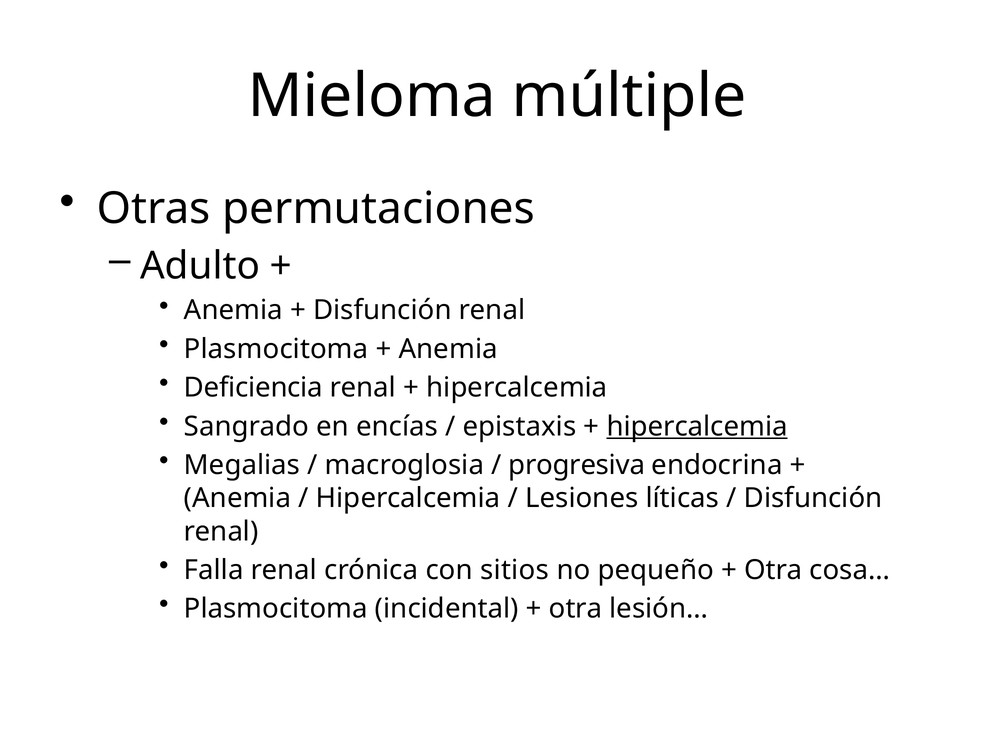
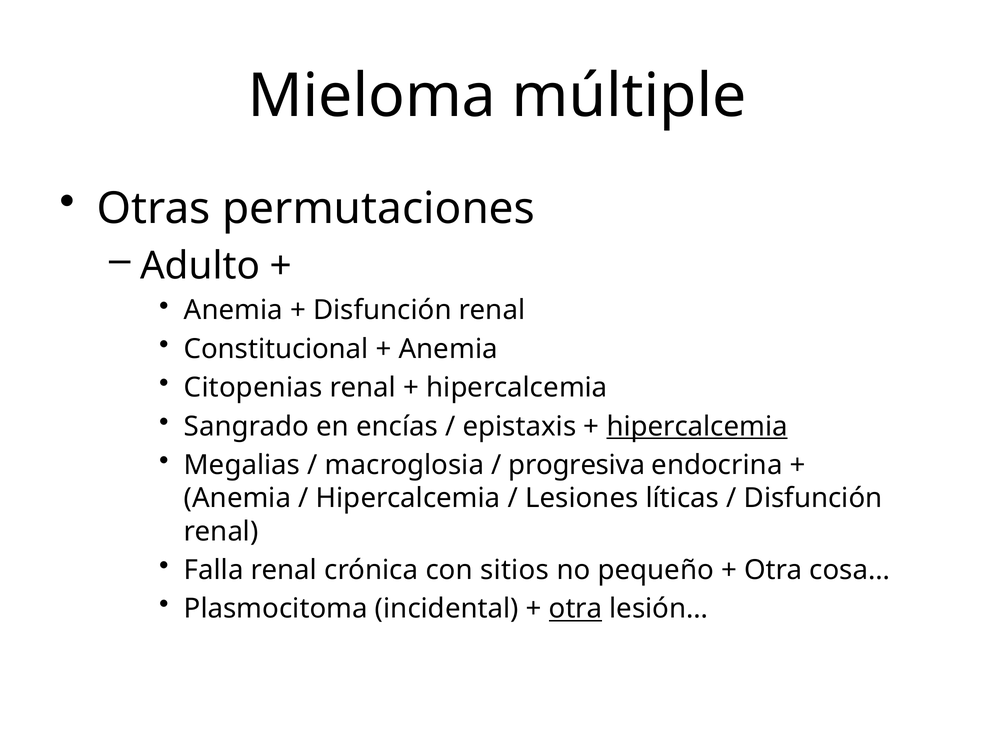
Plasmocitoma at (276, 349): Plasmocitoma -> Constitucional
Deficiencia: Deficiencia -> Citopenias
otra at (576, 609) underline: none -> present
